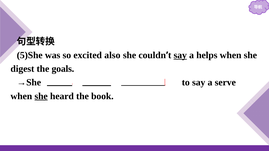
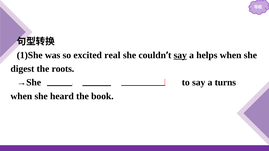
5)She: 5)She -> 1)She
also: also -> real
goals: goals -> roots
serve: serve -> turns
she at (41, 96) underline: present -> none
